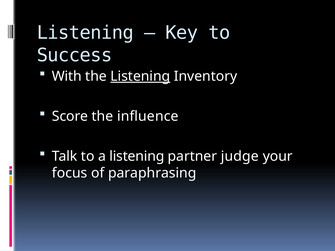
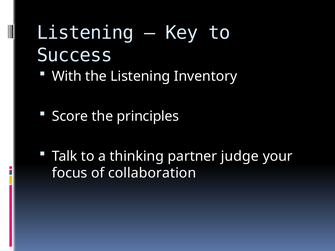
Listening at (140, 76) underline: present -> none
influence: influence -> principles
a listening: listening -> thinking
paraphrasing: paraphrasing -> collaboration
